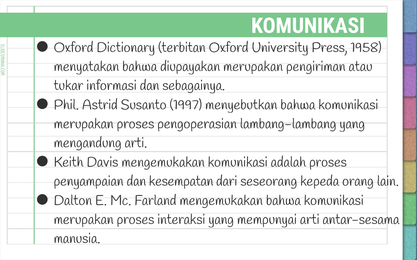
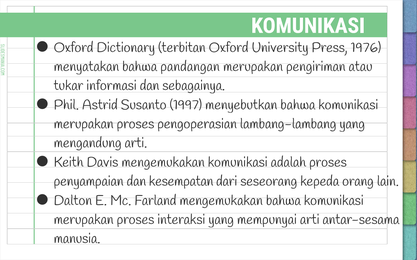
1958: 1958 -> 1976
diupayakan: diupayakan -> pandangan
